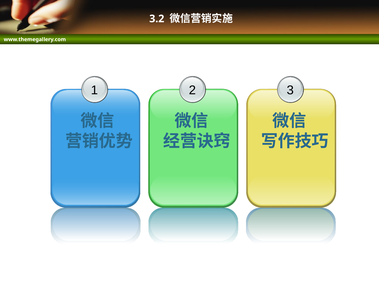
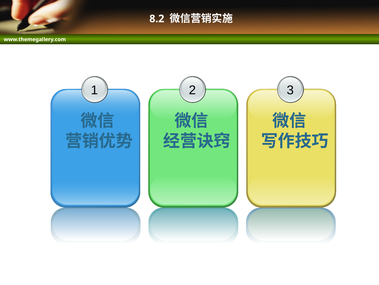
3.2: 3.2 -> 8.2
